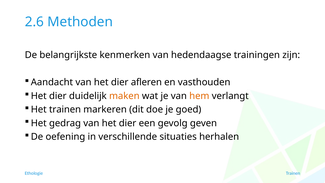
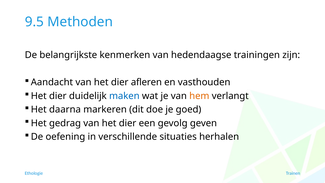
2.6: 2.6 -> 9.5
maken colour: orange -> blue
Het trainen: trainen -> daarna
